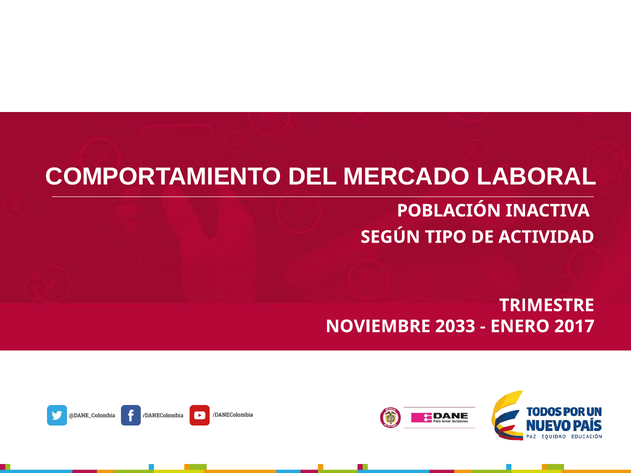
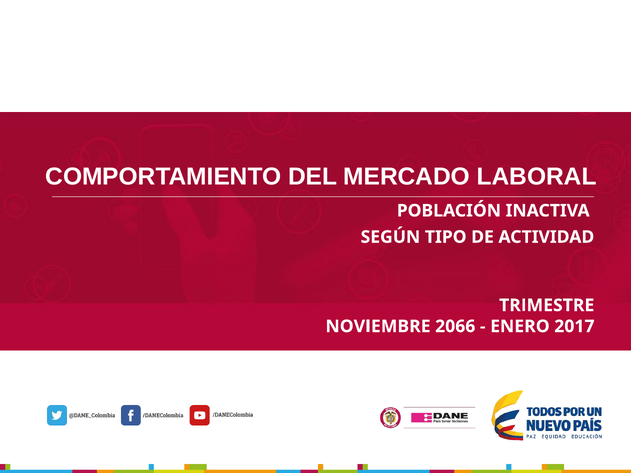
2033: 2033 -> 2066
